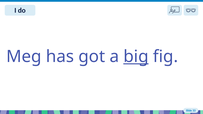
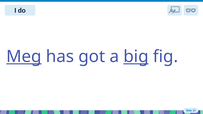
Meg underline: none -> present
